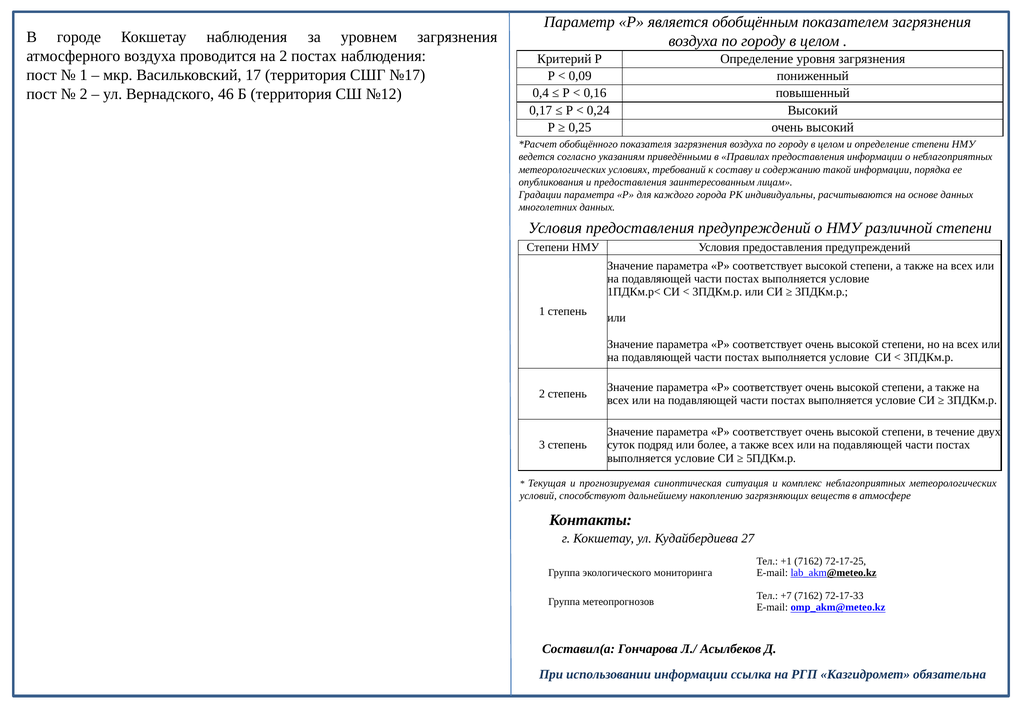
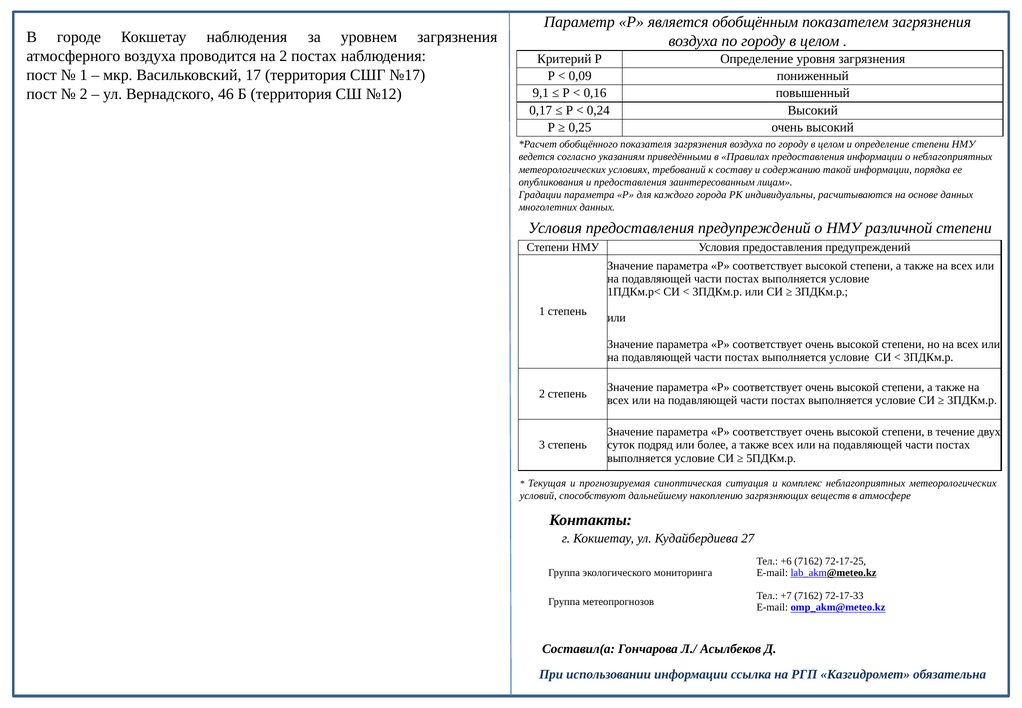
0,4: 0,4 -> 9,1
+1: +1 -> +6
